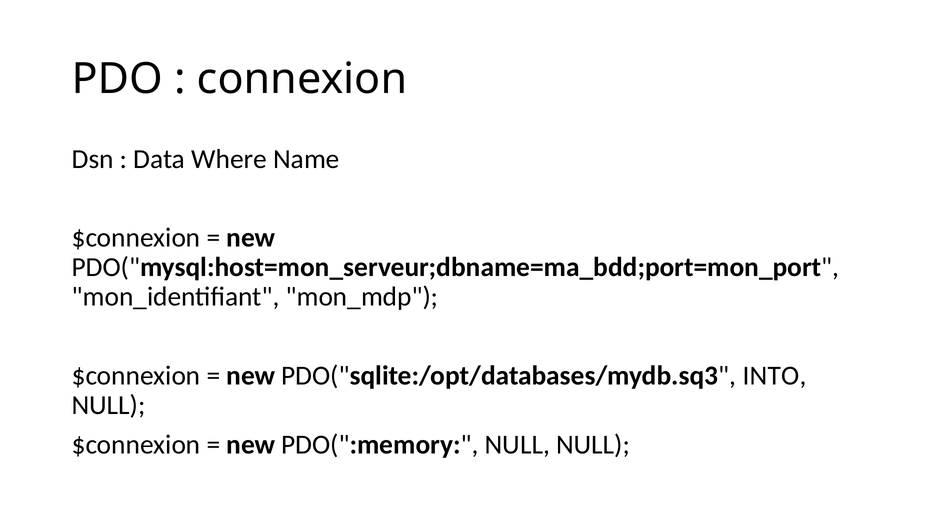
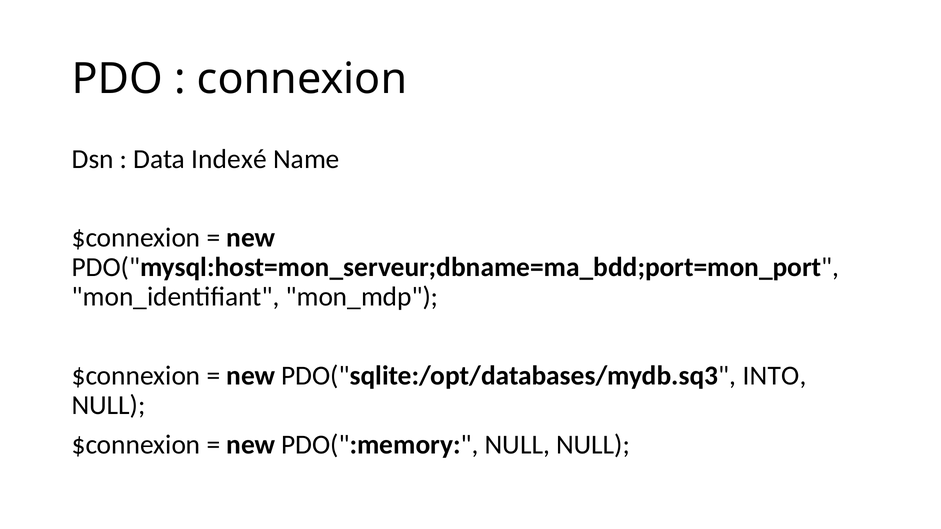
Where: Where -> Indexé
